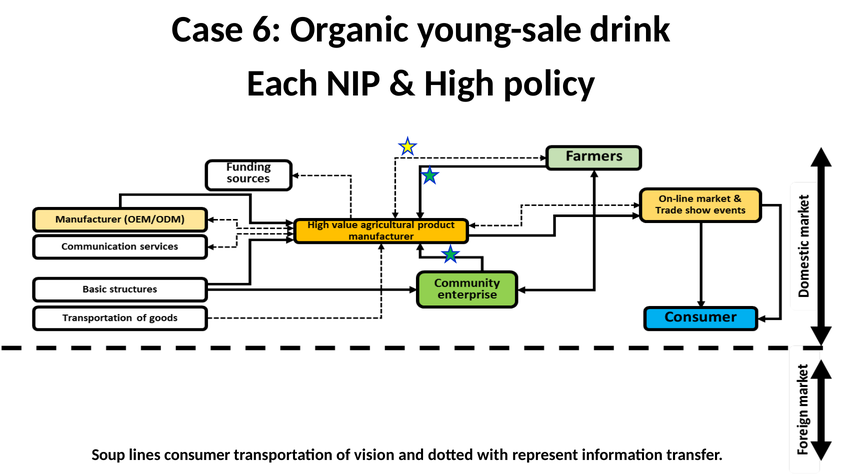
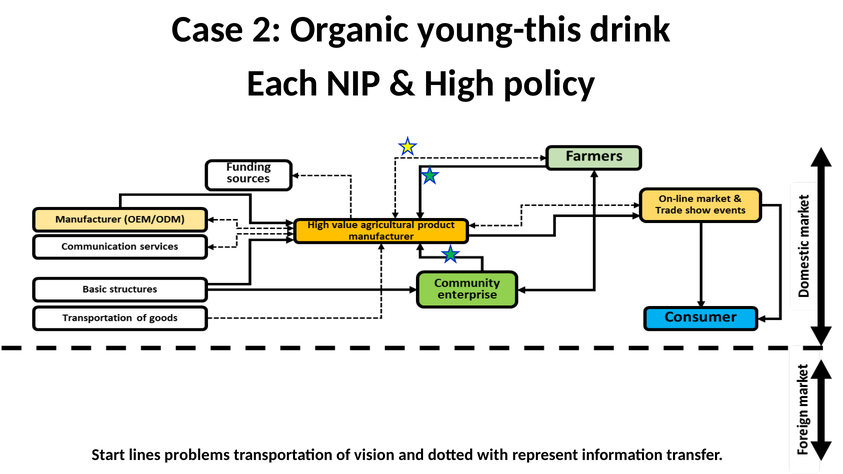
6: 6 -> 2
young-sale: young-sale -> young-this
Soup: Soup -> Start
consumer: consumer -> problems
